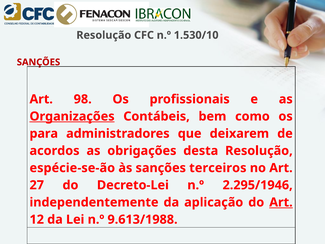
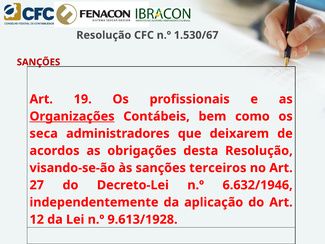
1.530/10: 1.530/10 -> 1.530/67
98: 98 -> 19
para: para -> seca
espécie-se-ão: espécie-se-ão -> visando-se-ão
2.295/1946: 2.295/1946 -> 6.632/1946
Art at (281, 202) underline: present -> none
9.613/1988: 9.613/1988 -> 9.613/1928
